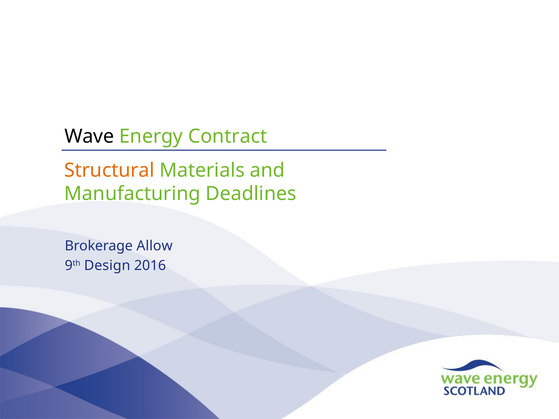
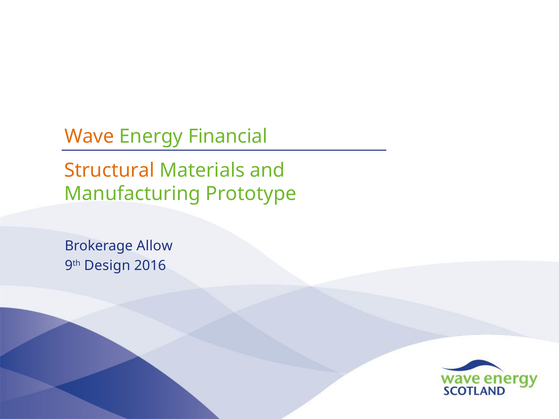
Wave colour: black -> orange
Contract: Contract -> Financial
Deadlines: Deadlines -> Prototype
